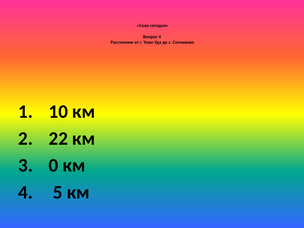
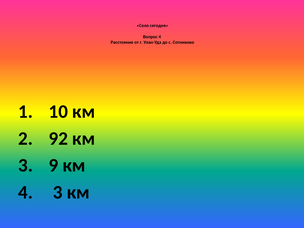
22: 22 -> 92
0: 0 -> 9
4 5: 5 -> 3
